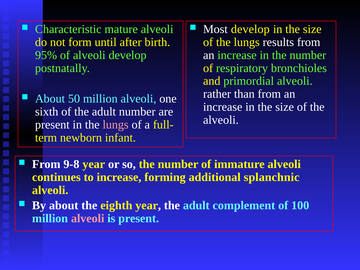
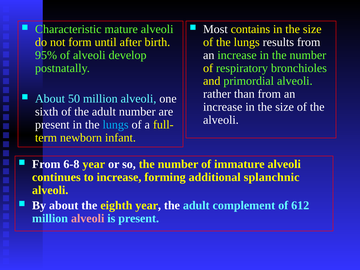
Most develop: develop -> contains
lungs at (116, 125) colour: pink -> light blue
9-8: 9-8 -> 6-8
100: 100 -> 612
